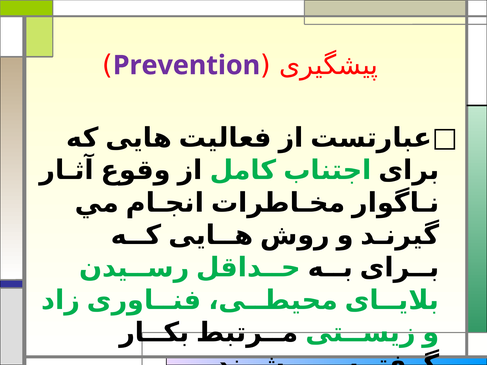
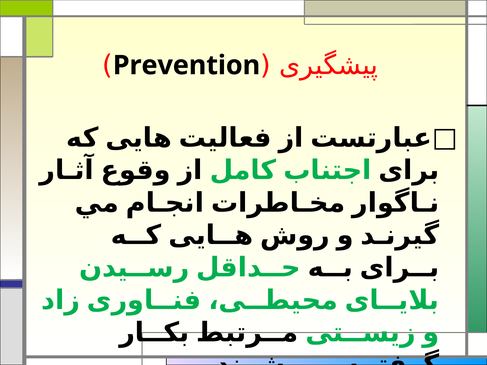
Prevention colour: purple -> black
